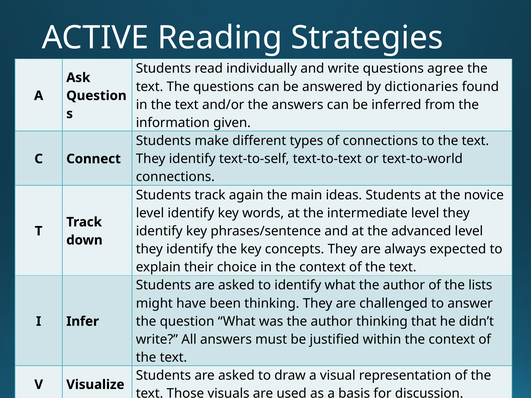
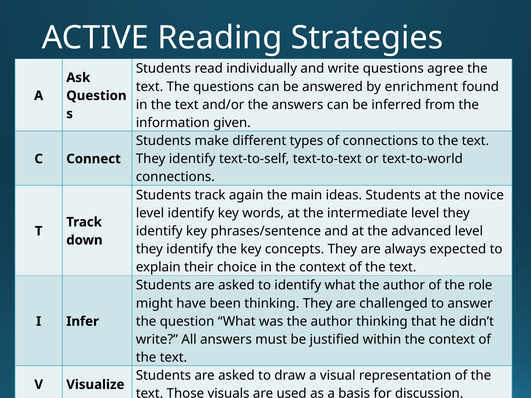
dictionaries: dictionaries -> enrichment
lists: lists -> role
